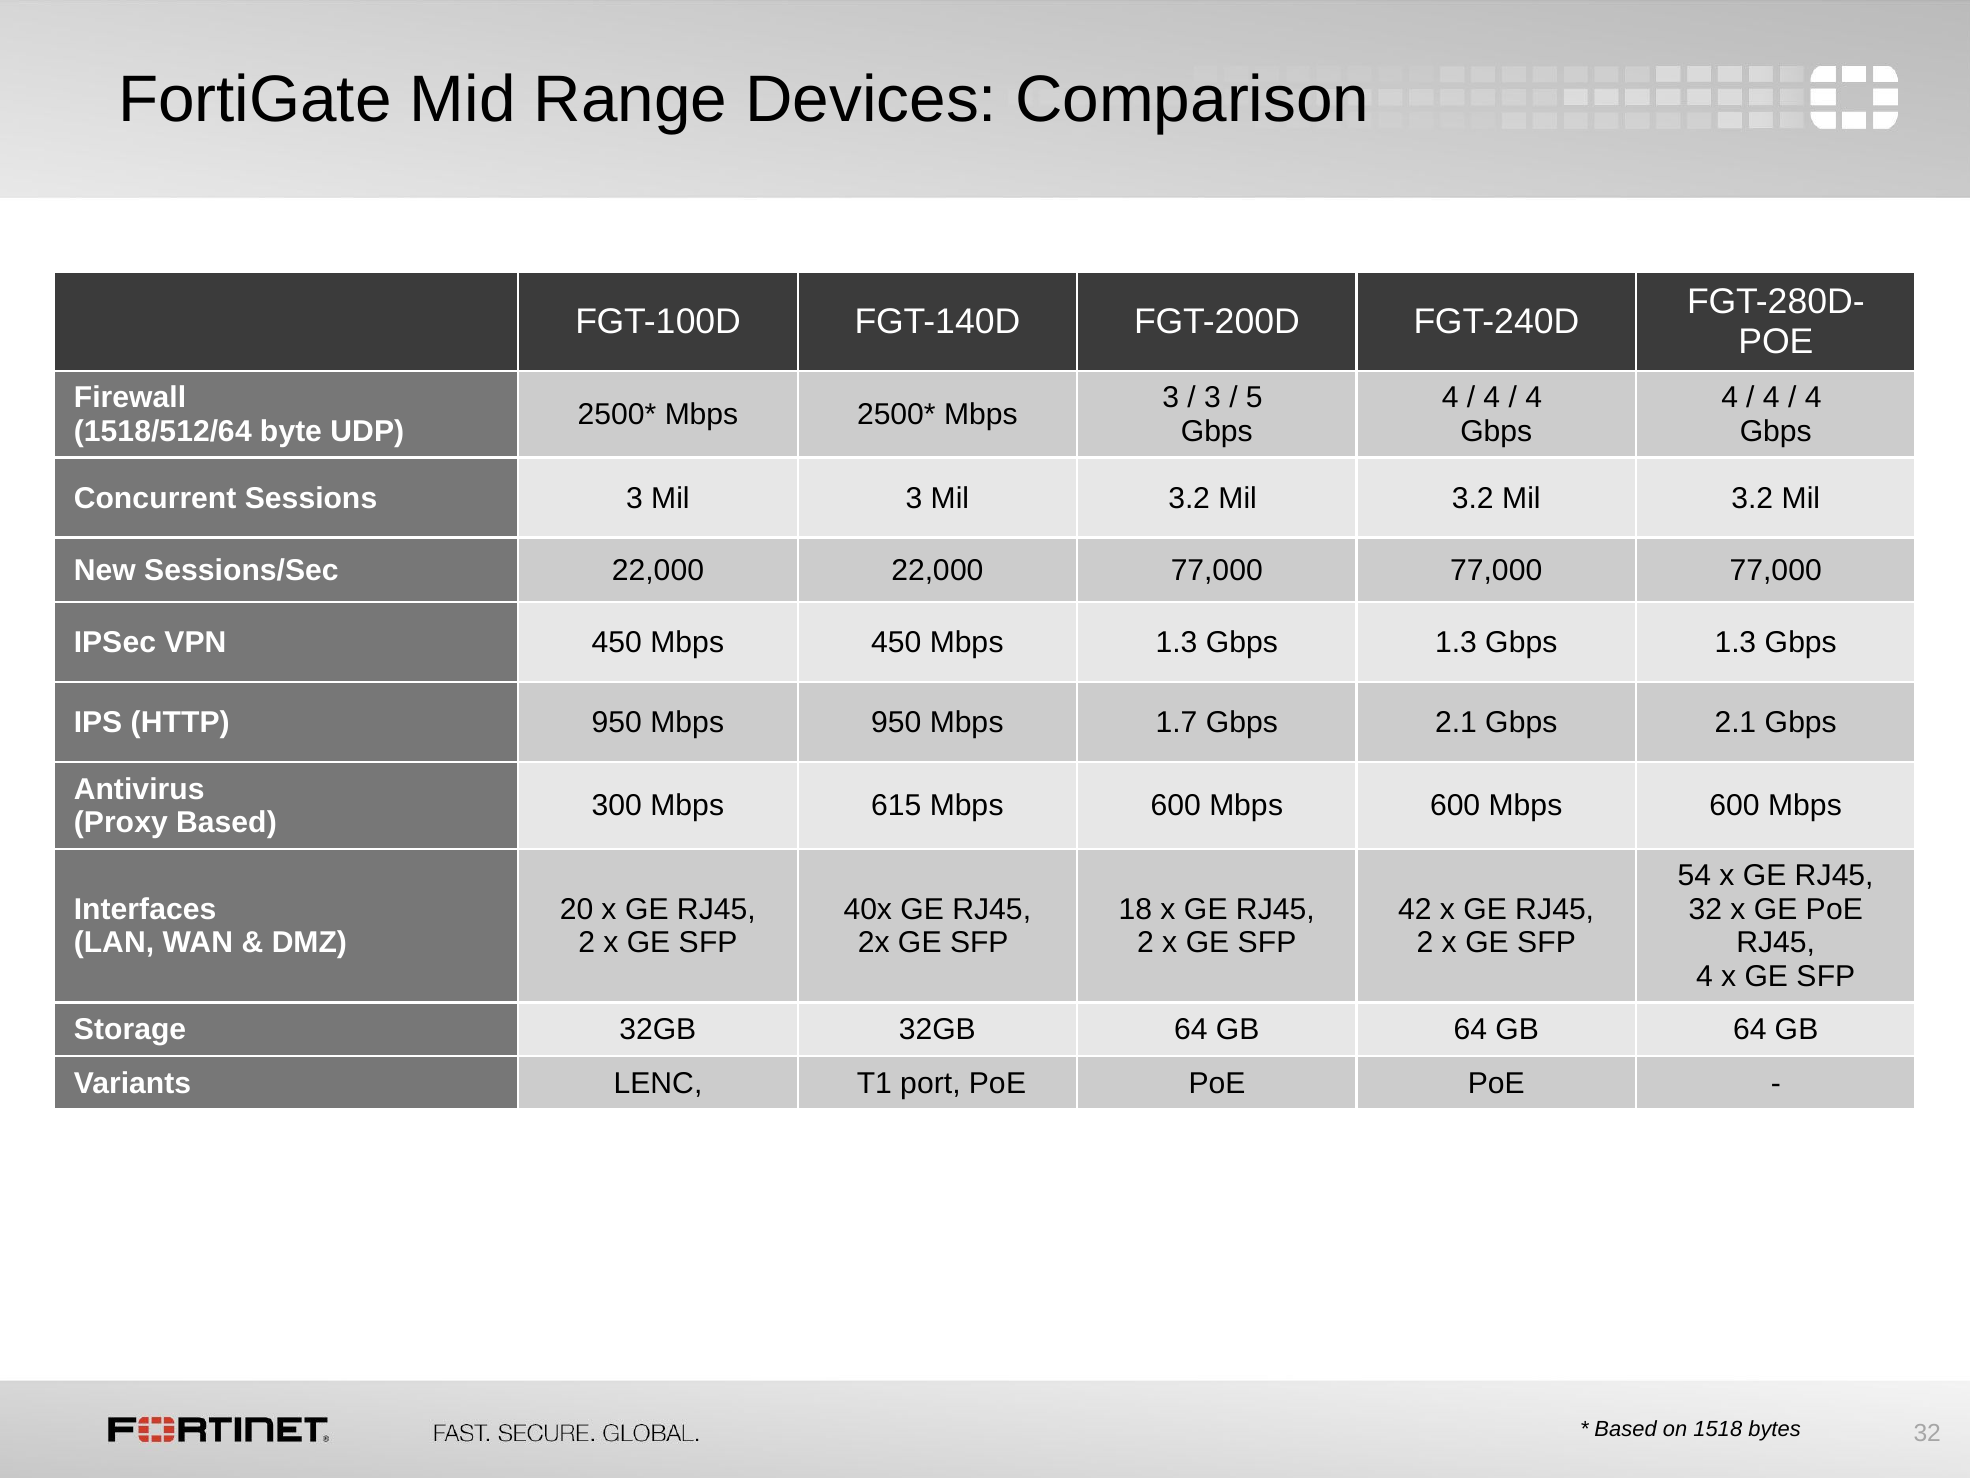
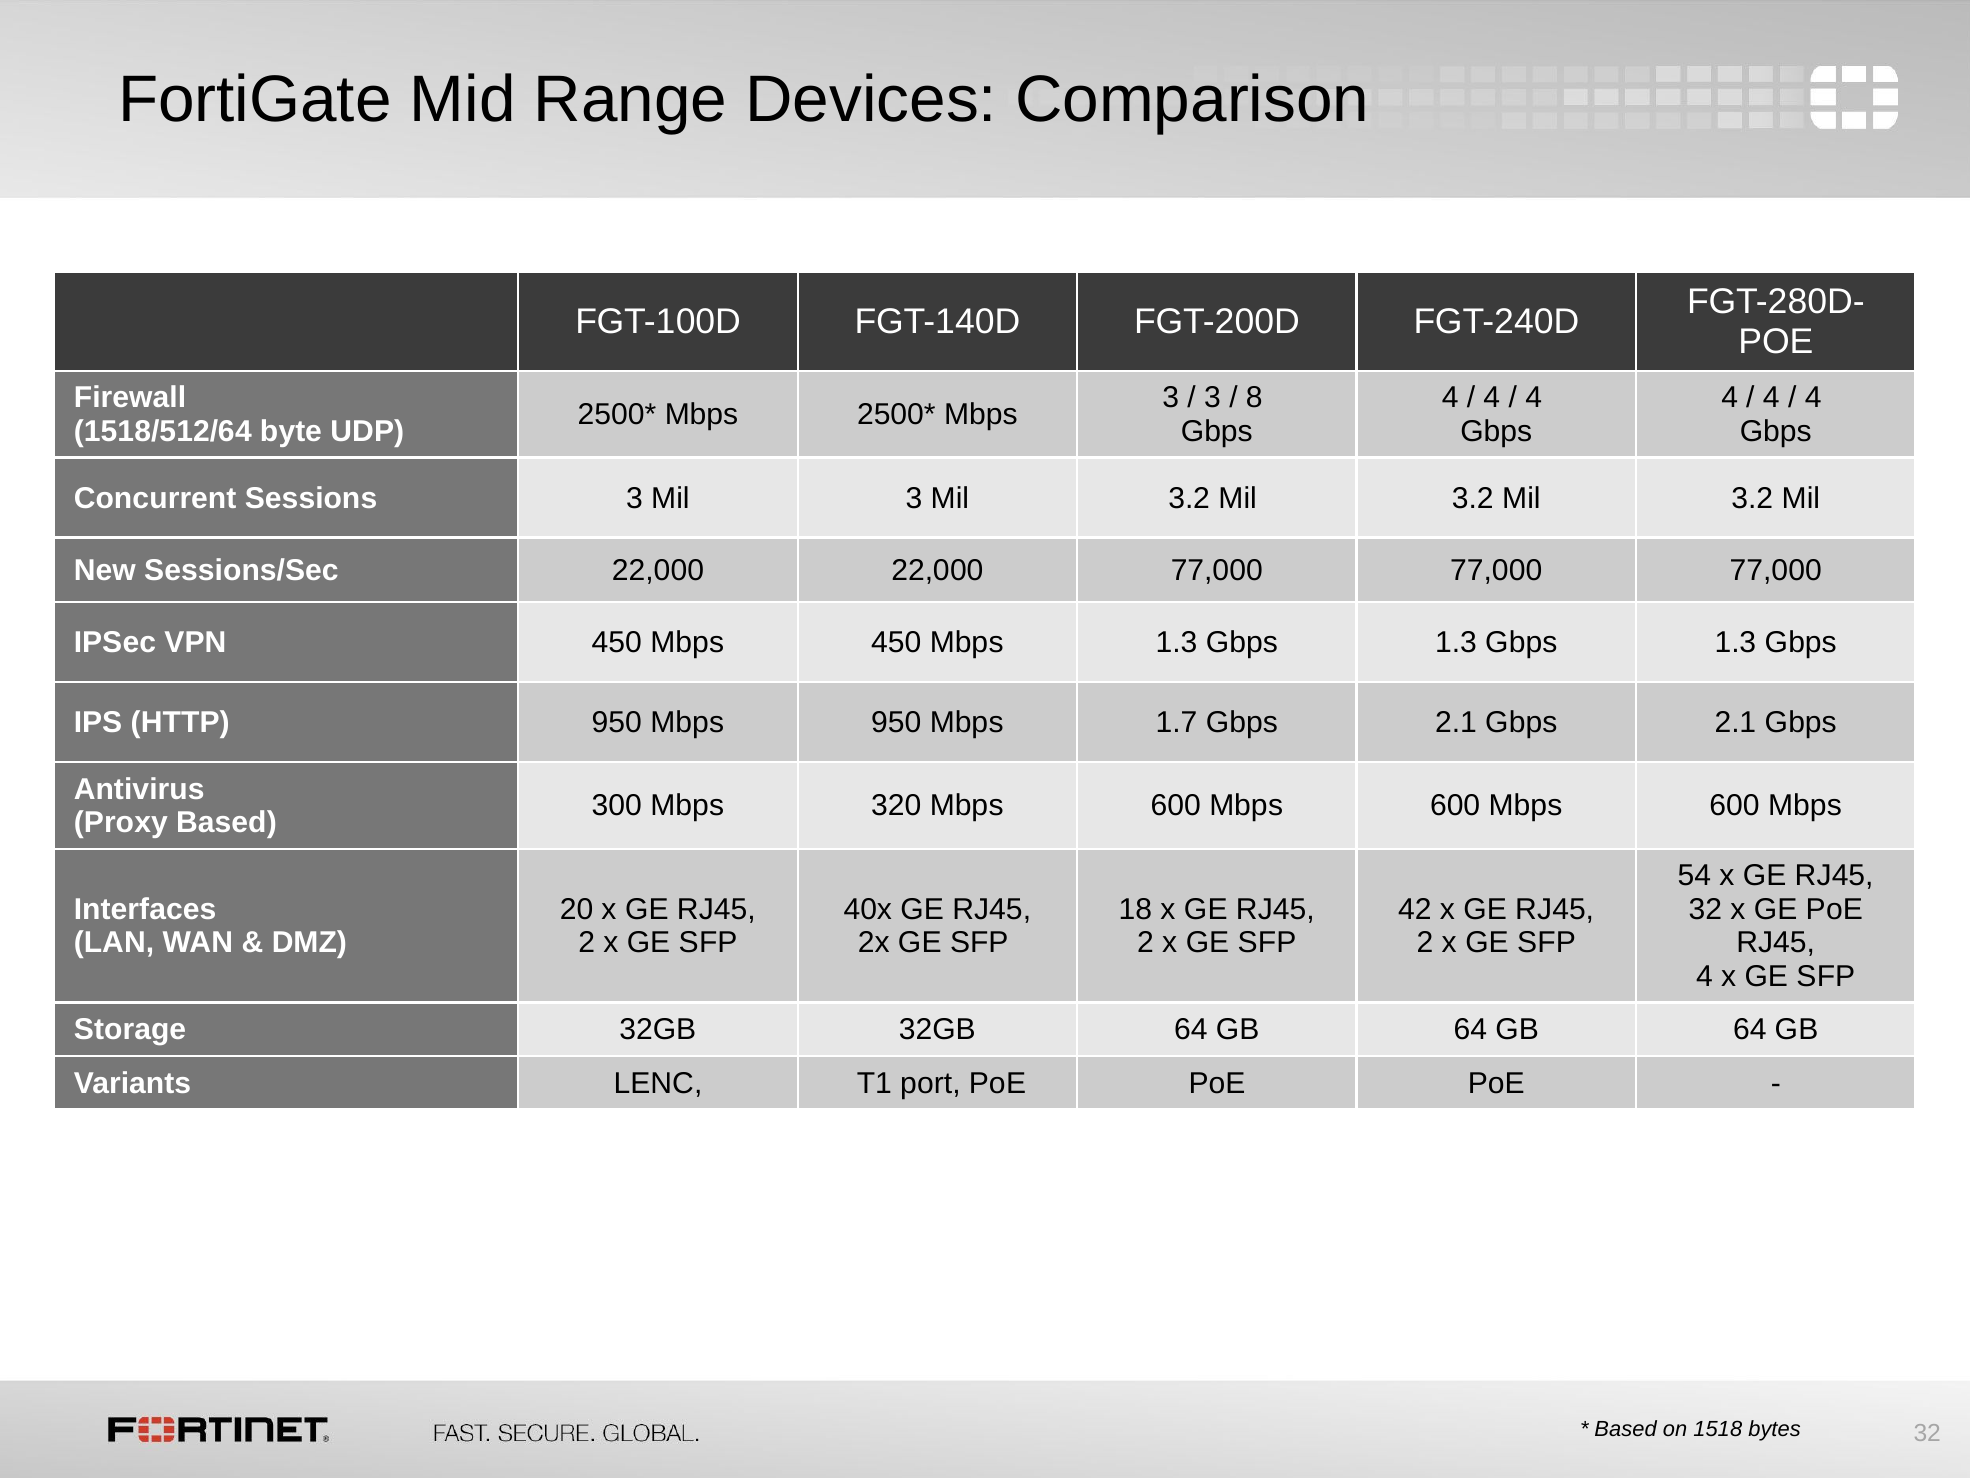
5: 5 -> 8
615: 615 -> 320
